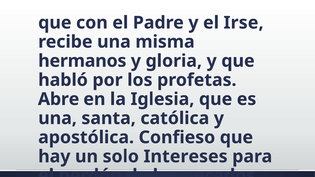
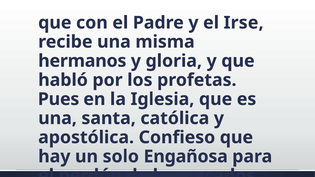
Abre: Abre -> Pues
Intereses: Intereses -> Engañosa
